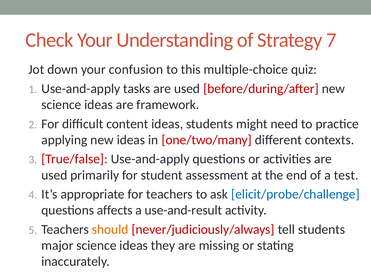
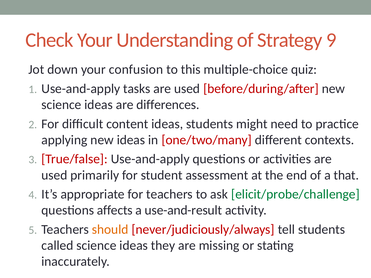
7: 7 -> 9
framework: framework -> differences
test: test -> that
elicit/probe/challenge colour: blue -> green
major: major -> called
